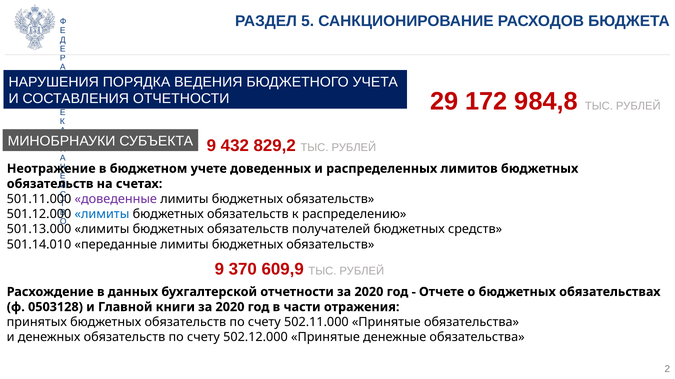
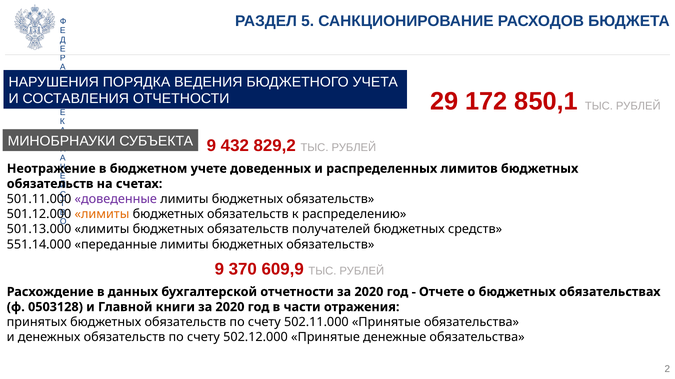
984,8: 984,8 -> 850,1
лимиты at (102, 214) colour: blue -> orange
501.14.010: 501.14.010 -> 551.14.000
